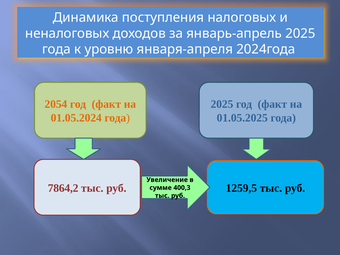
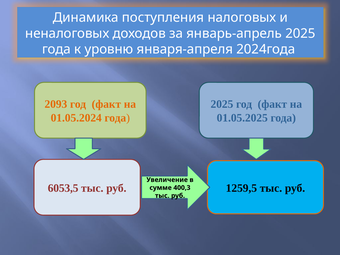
2054: 2054 -> 2093
7864,2: 7864,2 -> 6053,5
